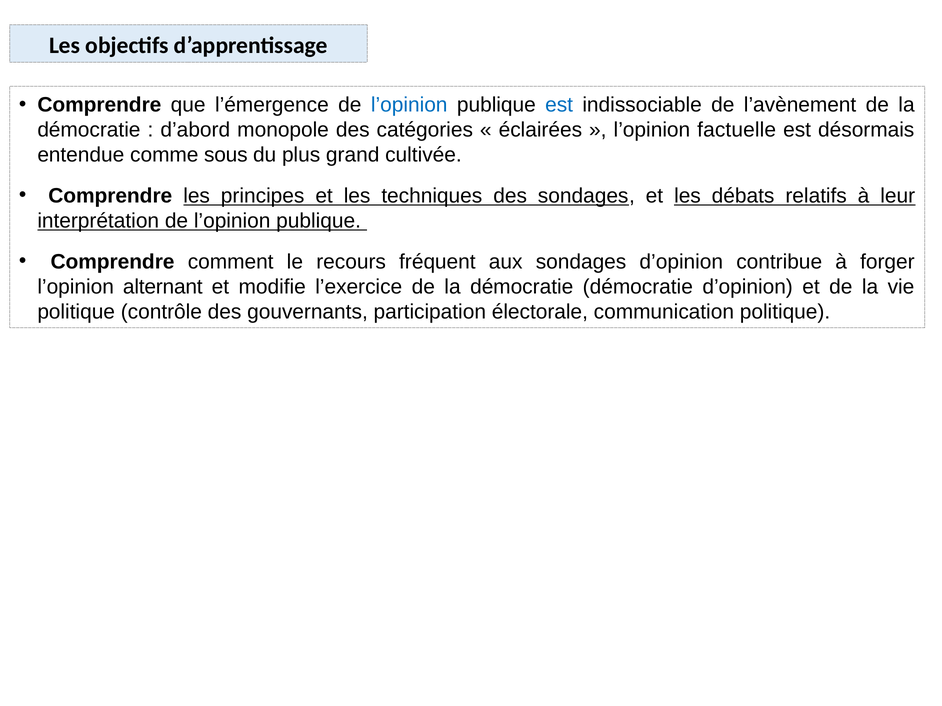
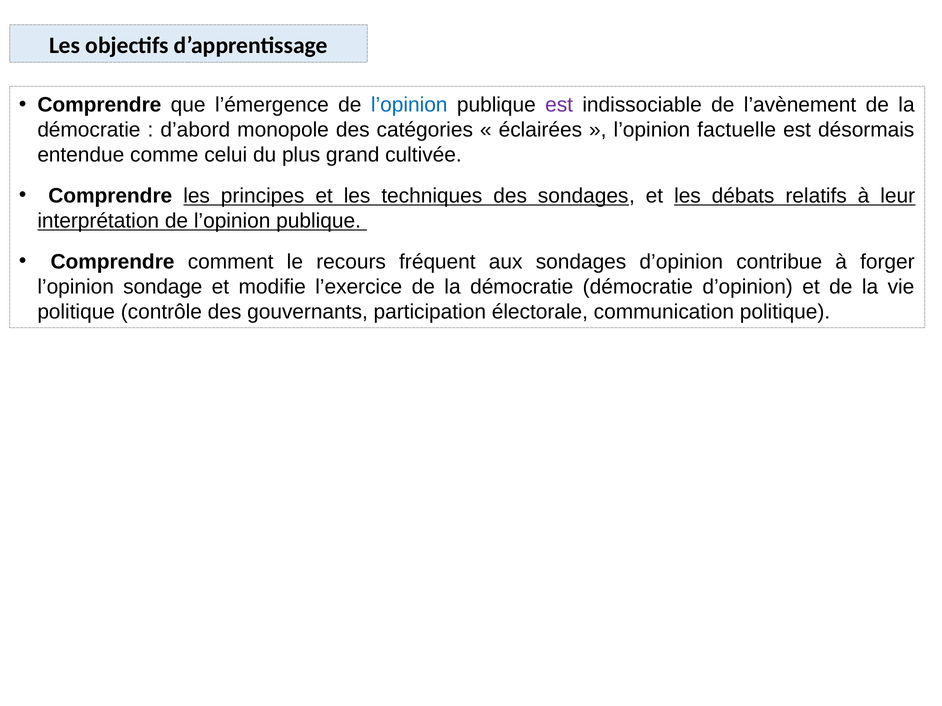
est at (559, 105) colour: blue -> purple
sous: sous -> celui
alternant: alternant -> sondage
